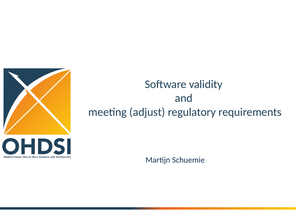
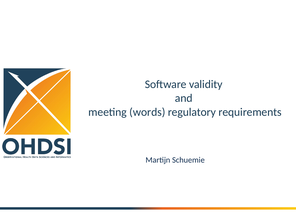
adjust: adjust -> words
